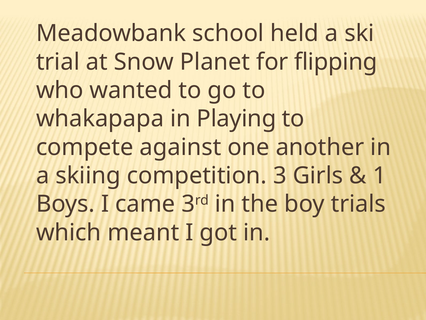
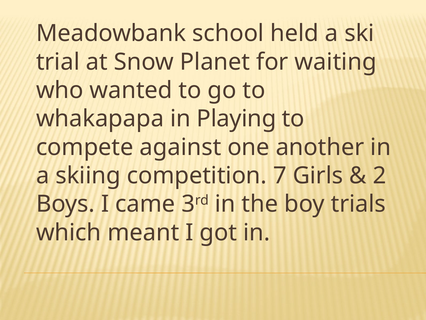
flipping: flipping -> waiting
3: 3 -> 7
1: 1 -> 2
